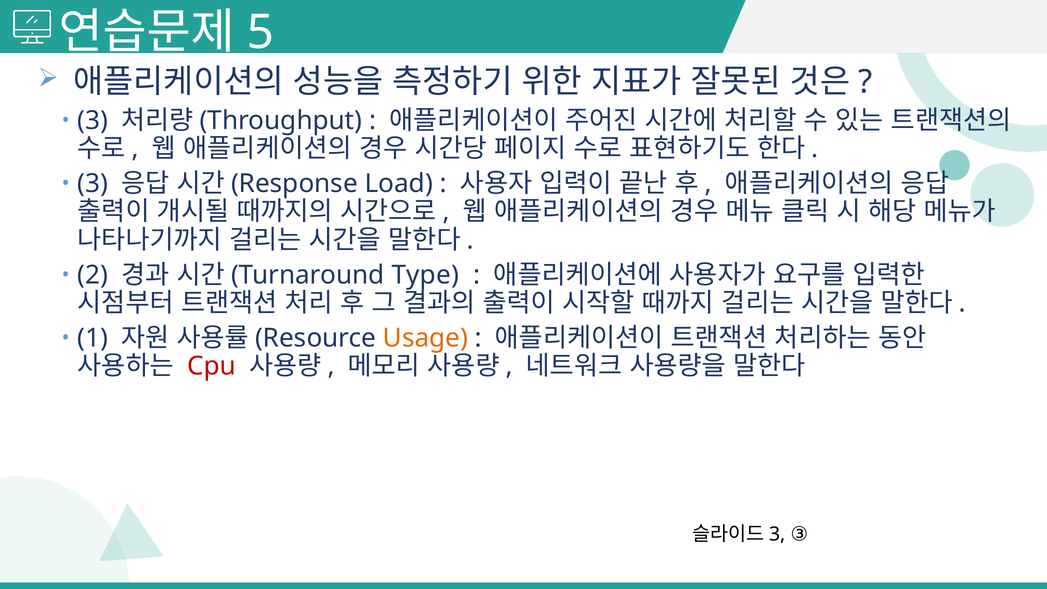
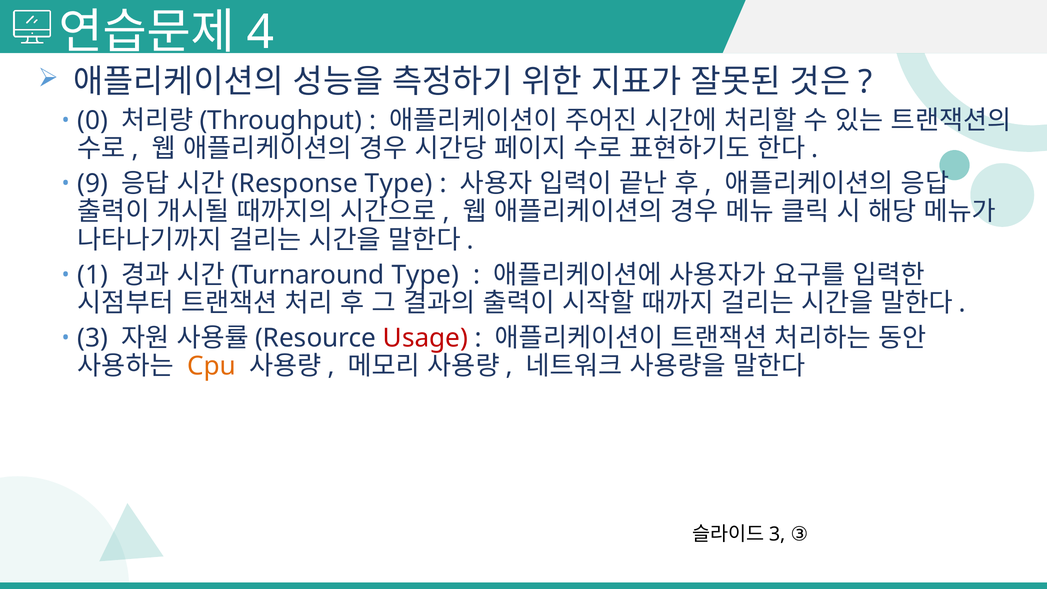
5: 5 -> 4
3 at (93, 120): 3 -> 0
3 at (93, 184): 3 -> 9
Load at (399, 184): Load -> Type
2: 2 -> 1
1: 1 -> 3
Usage colour: orange -> red
Cpu colour: red -> orange
